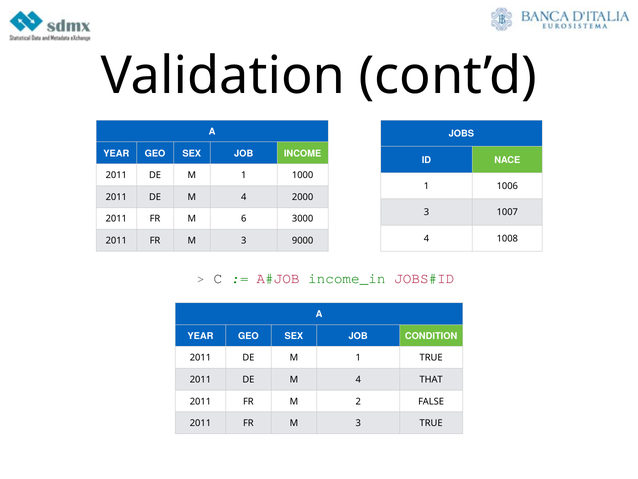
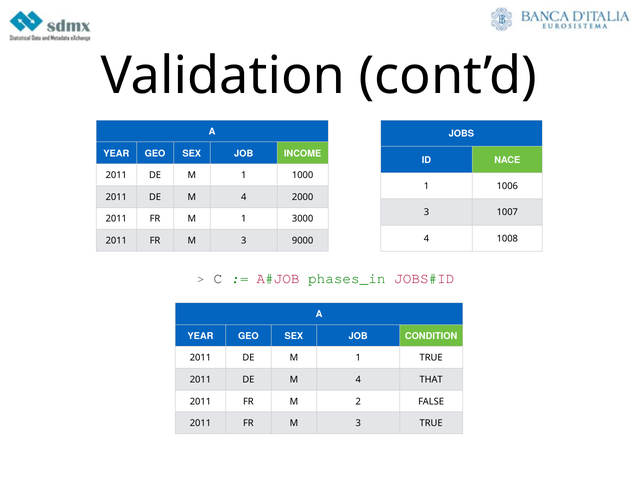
FR M 6: 6 -> 1
income_in: income_in -> phases_in
